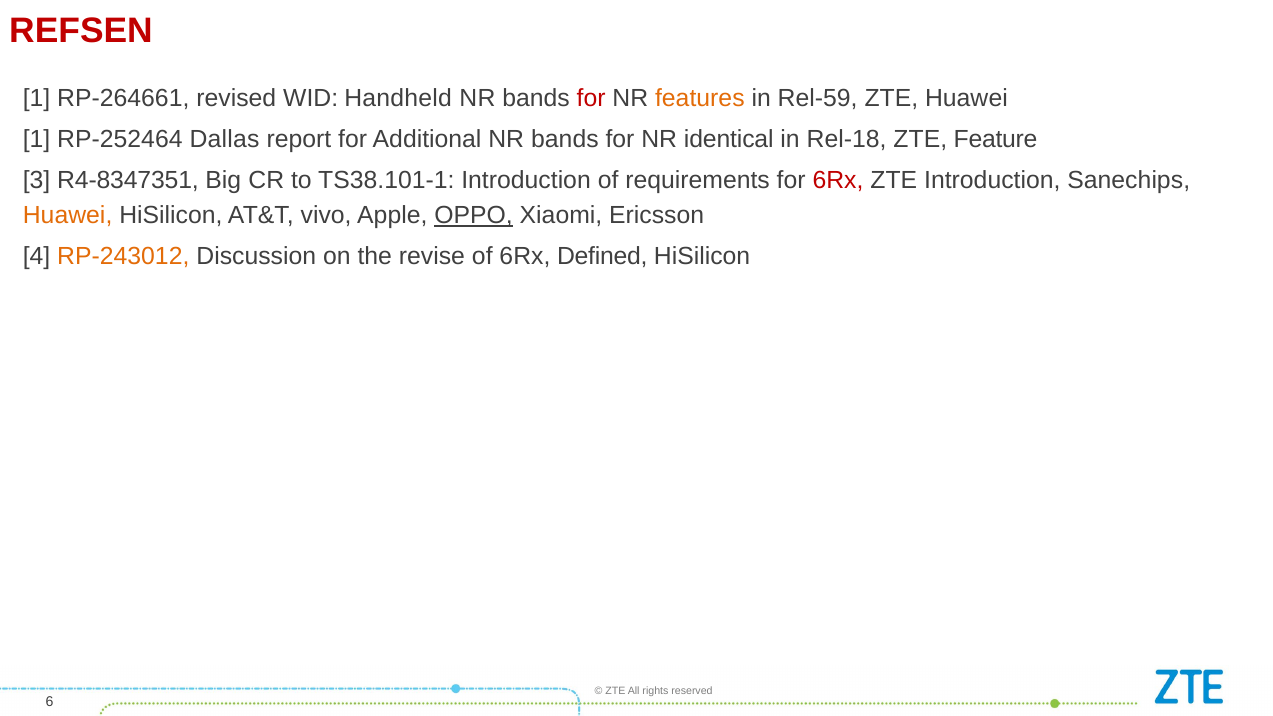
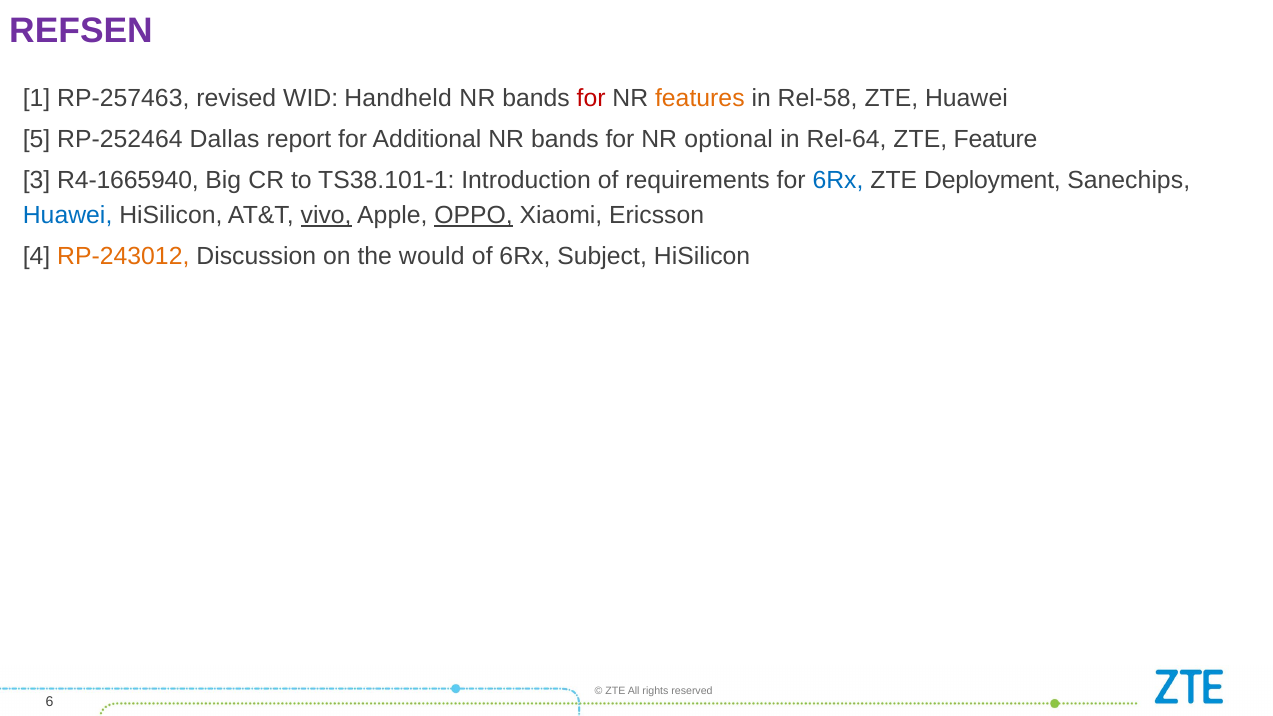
REFSEN colour: red -> purple
RP-264661: RP-264661 -> RP-257463
Rel-59: Rel-59 -> Rel-58
1 at (37, 139): 1 -> 5
identical: identical -> optional
Rel-18: Rel-18 -> Rel-64
R4-8347351: R4-8347351 -> R4-1665940
6Rx at (838, 180) colour: red -> blue
ZTE Introduction: Introduction -> Deployment
Huawei at (68, 216) colour: orange -> blue
vivo underline: none -> present
revise: revise -> would
Defined: Defined -> Subject
